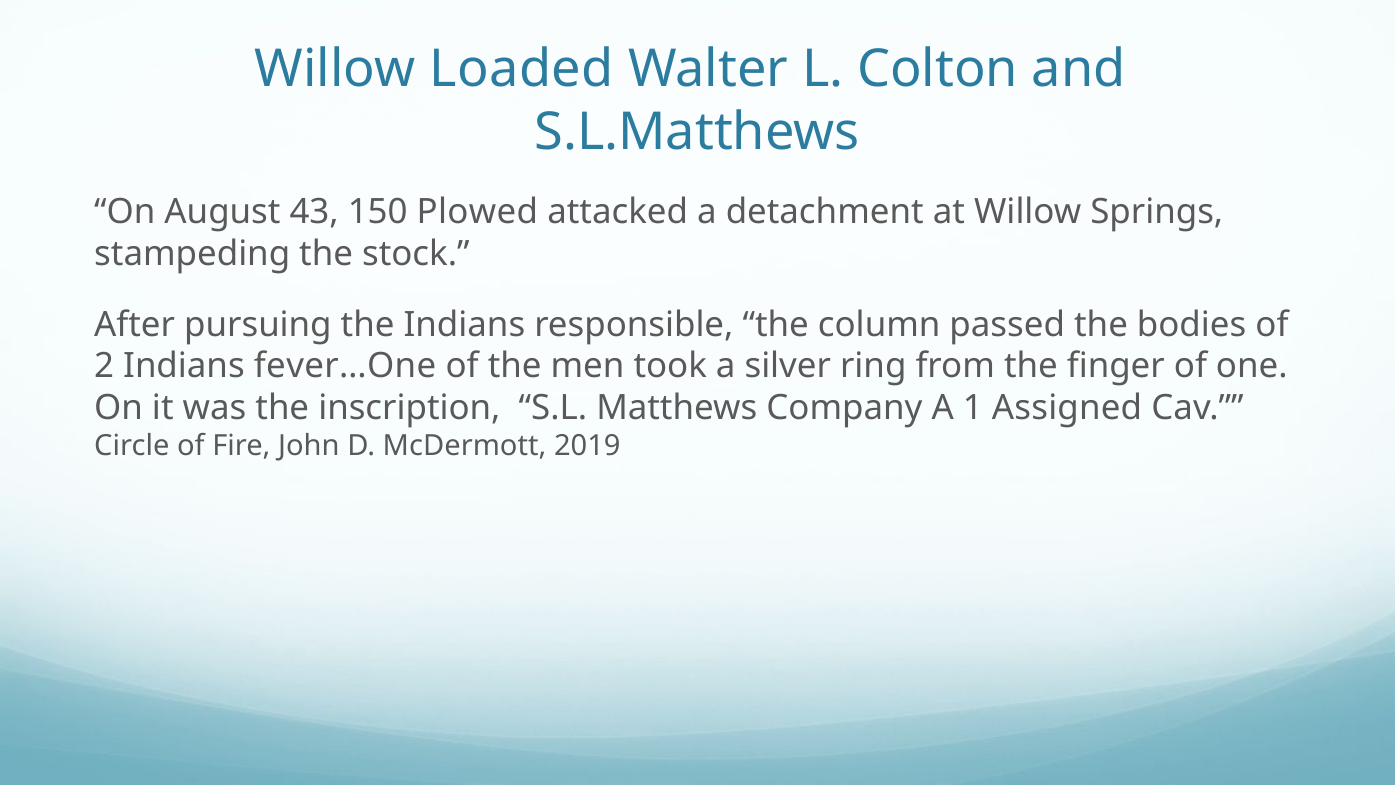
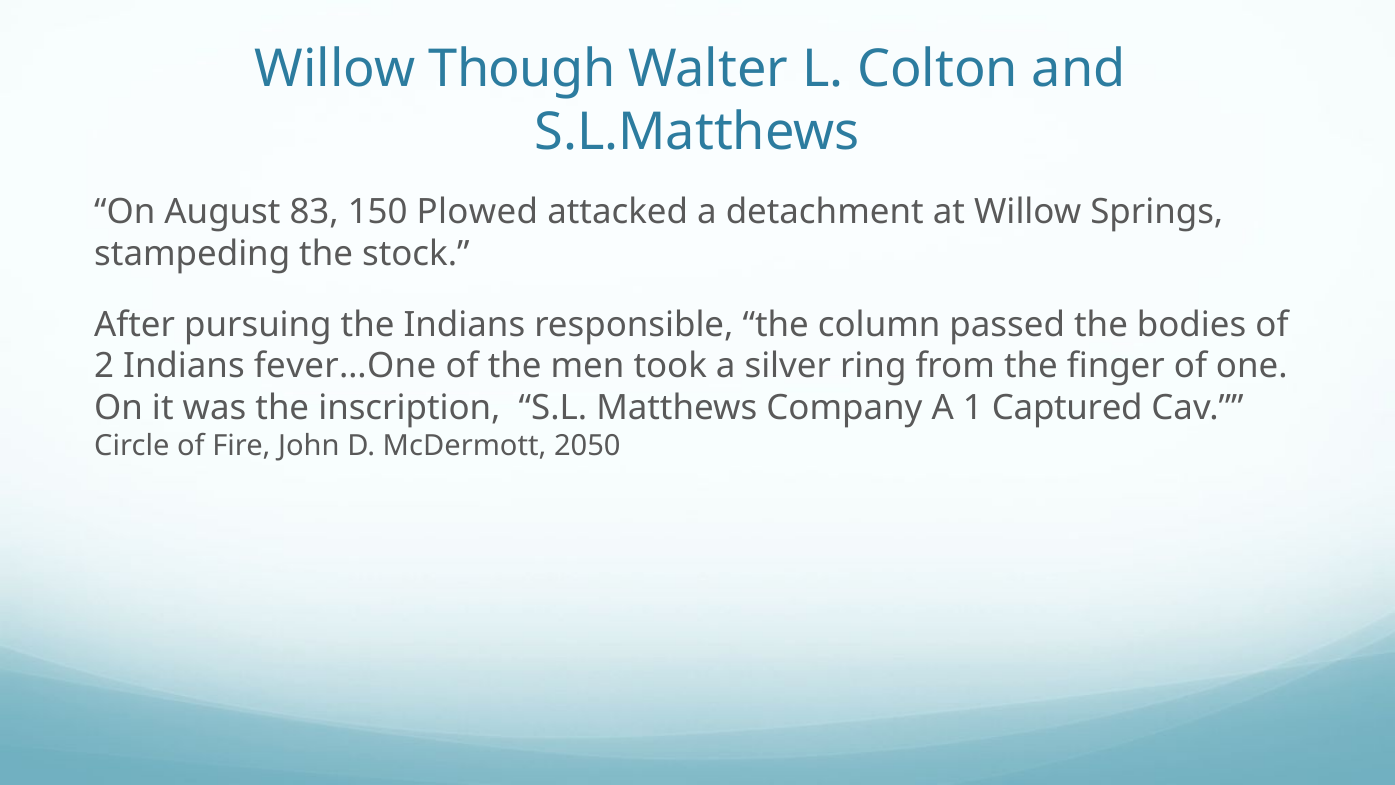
Loaded: Loaded -> Though
43: 43 -> 83
Assigned: Assigned -> Captured
2019: 2019 -> 2050
